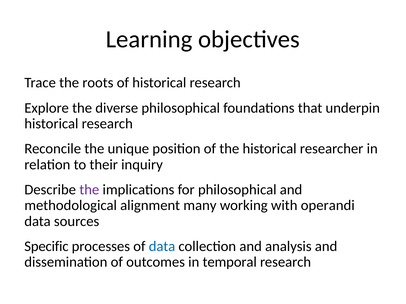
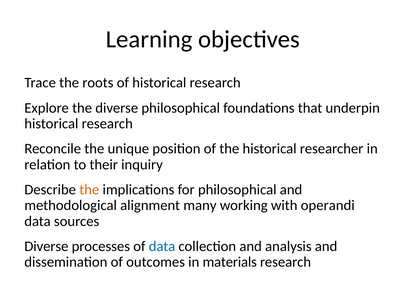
the at (89, 190) colour: purple -> orange
Specific at (46, 247): Specific -> Diverse
temporal: temporal -> materials
